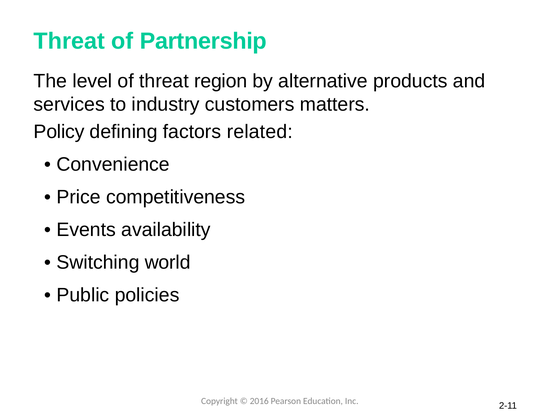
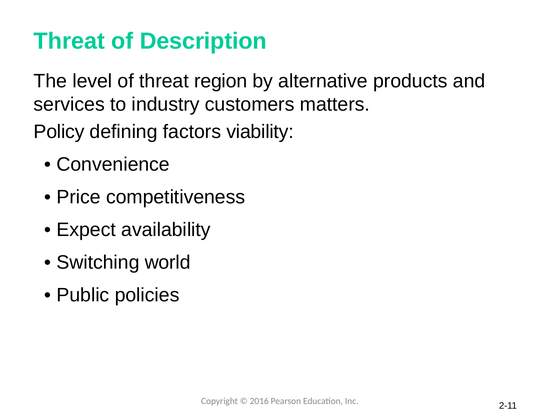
Partnership: Partnership -> Description
related: related -> viability
Events: Events -> Expect
